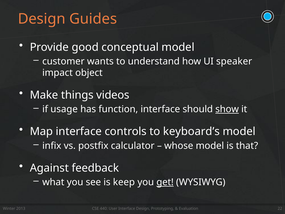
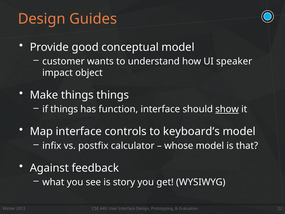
things videos: videos -> things
if usage: usage -> things
keep: keep -> story
get underline: present -> none
